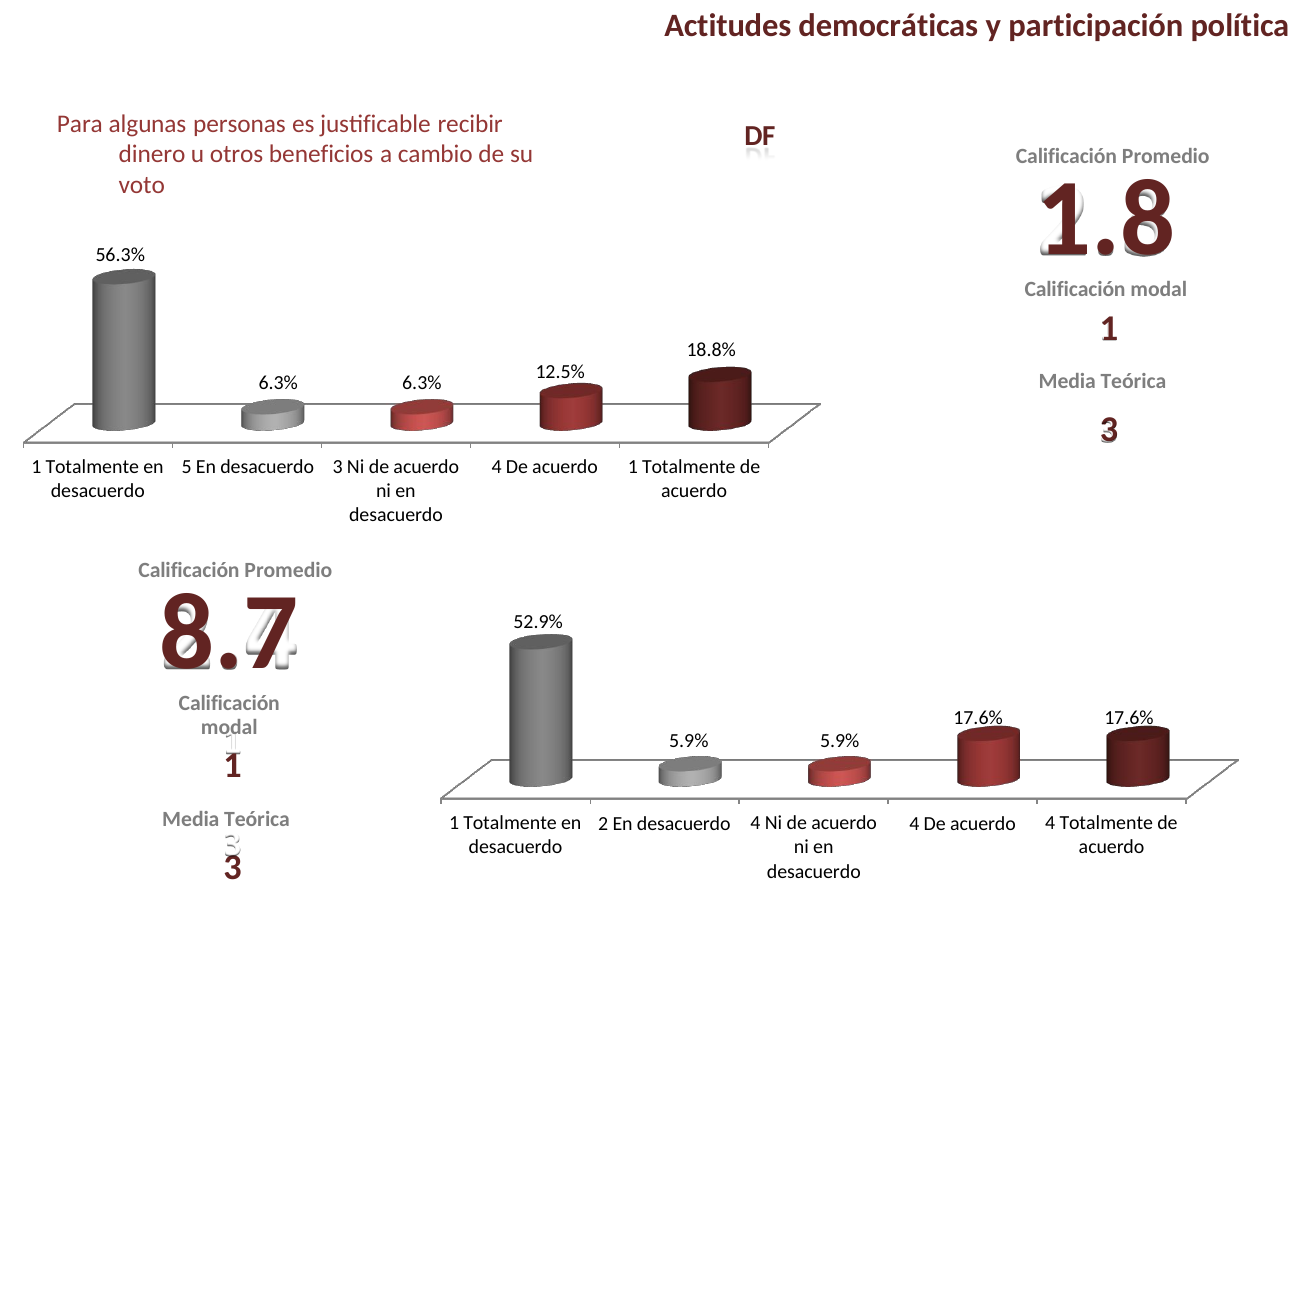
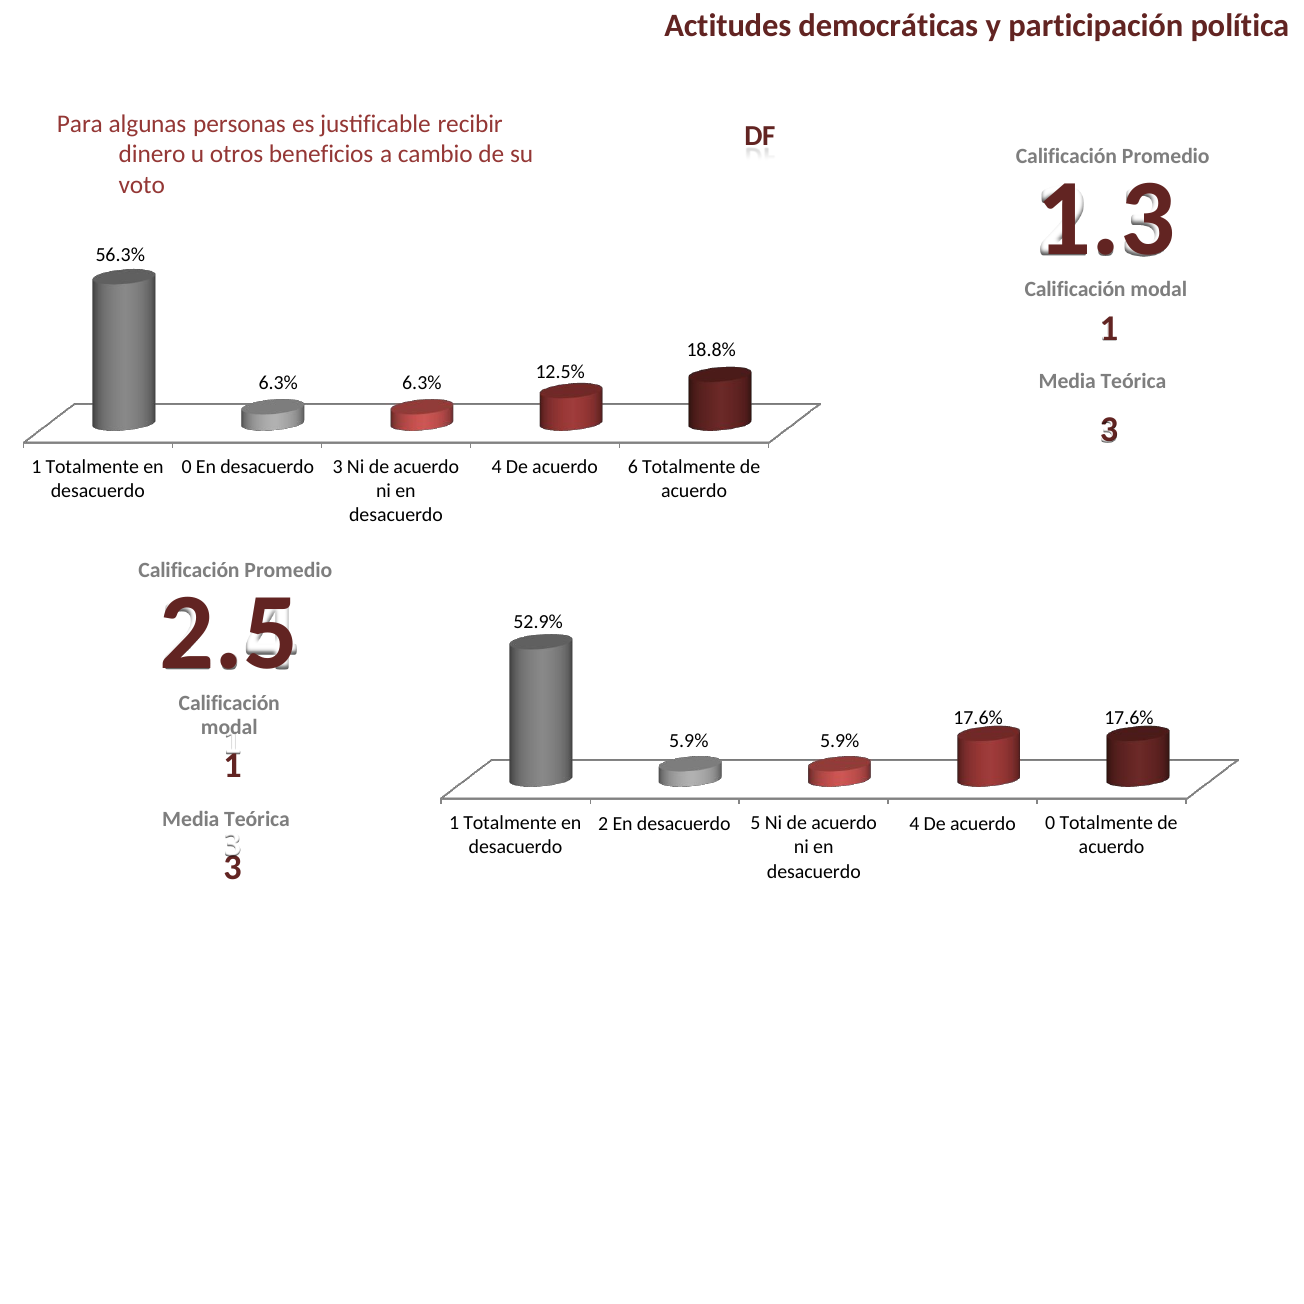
1.8: 1.8 -> 1.3
en 5: 5 -> 0
acuerdo 1: 1 -> 6
8.7: 8.7 -> 2.5
2 En desacuerdo 4: 4 -> 5
acuerdo 4: 4 -> 0
